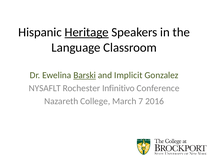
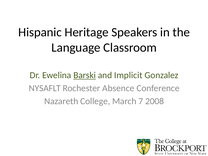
Heritage underline: present -> none
Infinitivo: Infinitivo -> Absence
2016: 2016 -> 2008
